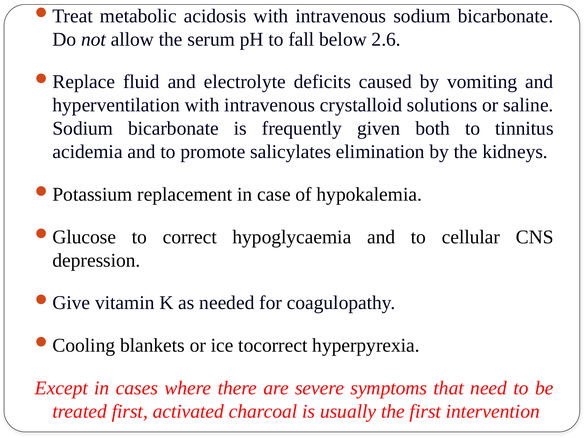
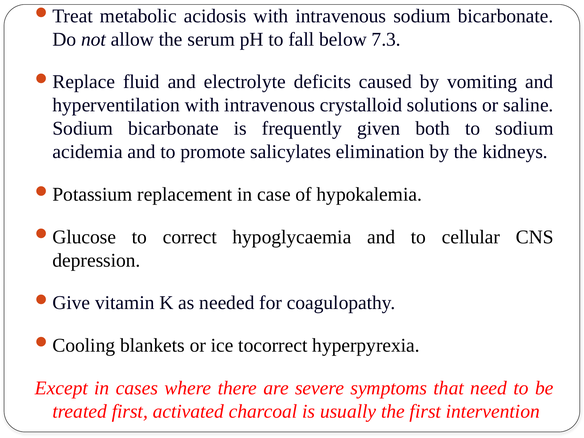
2.6: 2.6 -> 7.3
to tinnitus: tinnitus -> sodium
